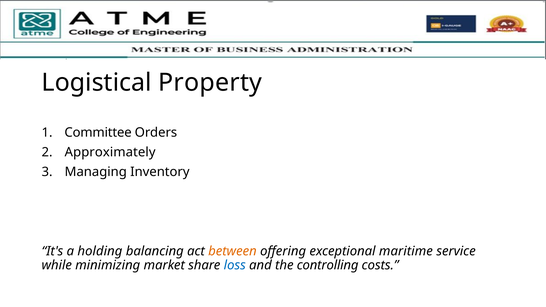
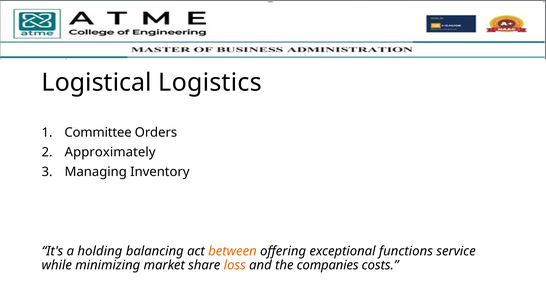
Property: Property -> Logistics
maritime: maritime -> functions
loss colour: blue -> orange
controlling: controlling -> companies
